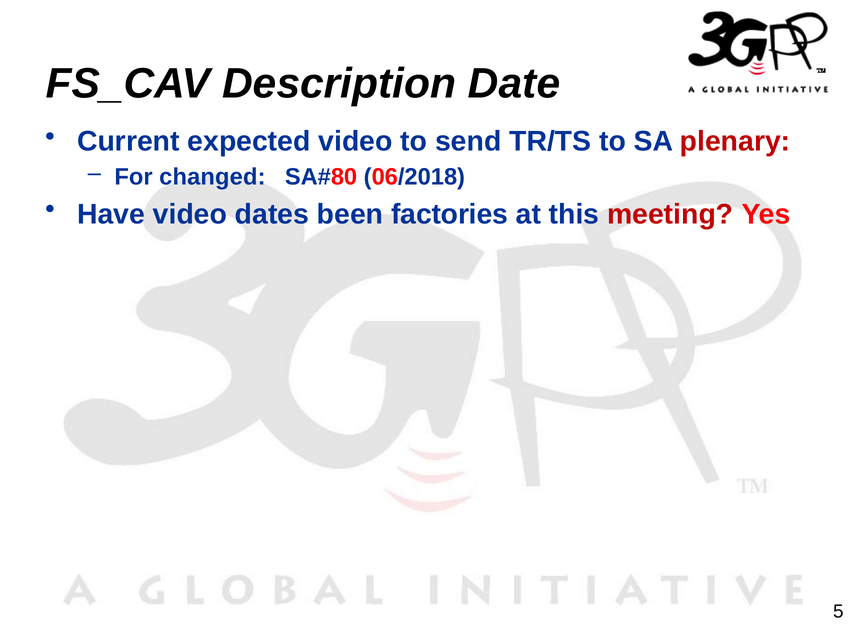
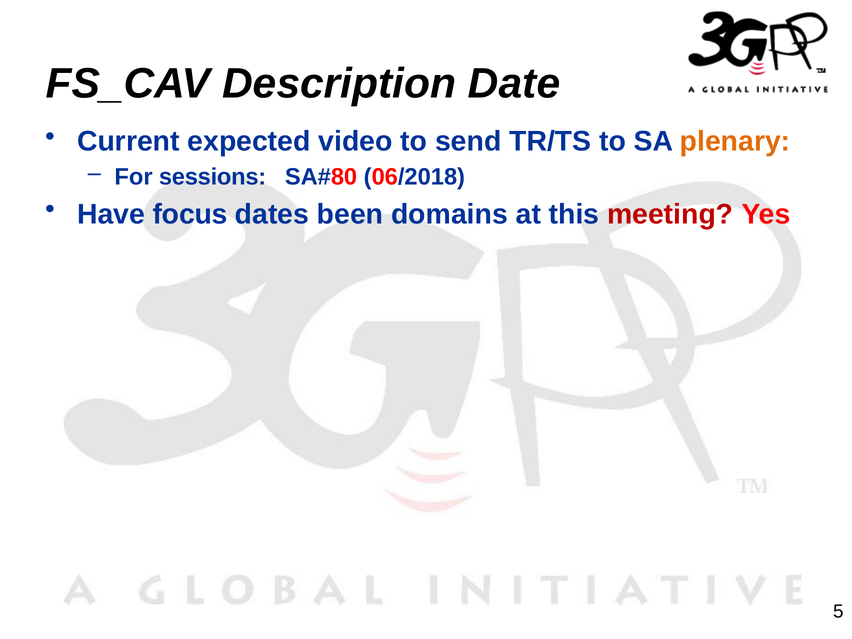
plenary colour: red -> orange
changed: changed -> sessions
Have video: video -> focus
factories: factories -> domains
